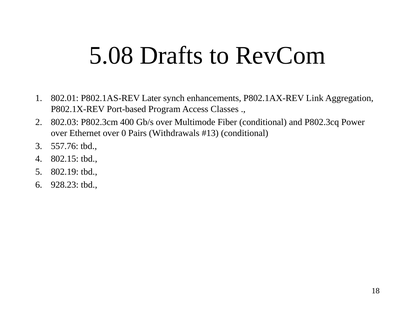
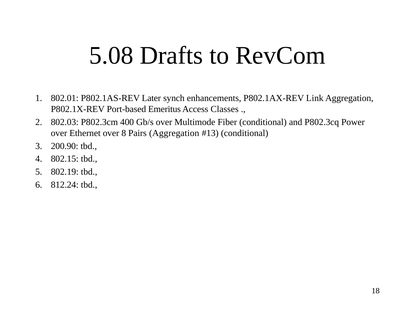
Program: Program -> Emeritus
0: 0 -> 8
Pairs Withdrawals: Withdrawals -> Aggregation
557.76: 557.76 -> 200.90
928.23: 928.23 -> 812.24
